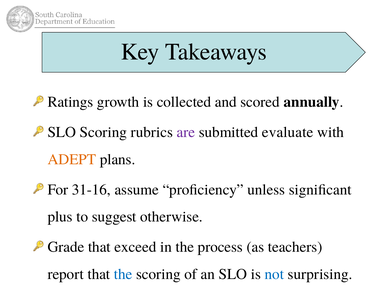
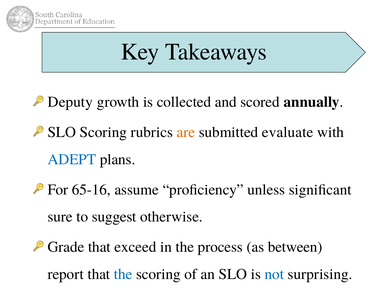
Ratings: Ratings -> Deputy
are colour: purple -> orange
ADEPT colour: orange -> blue
31-16: 31-16 -> 65-16
plus: plus -> sure
teachers: teachers -> between
